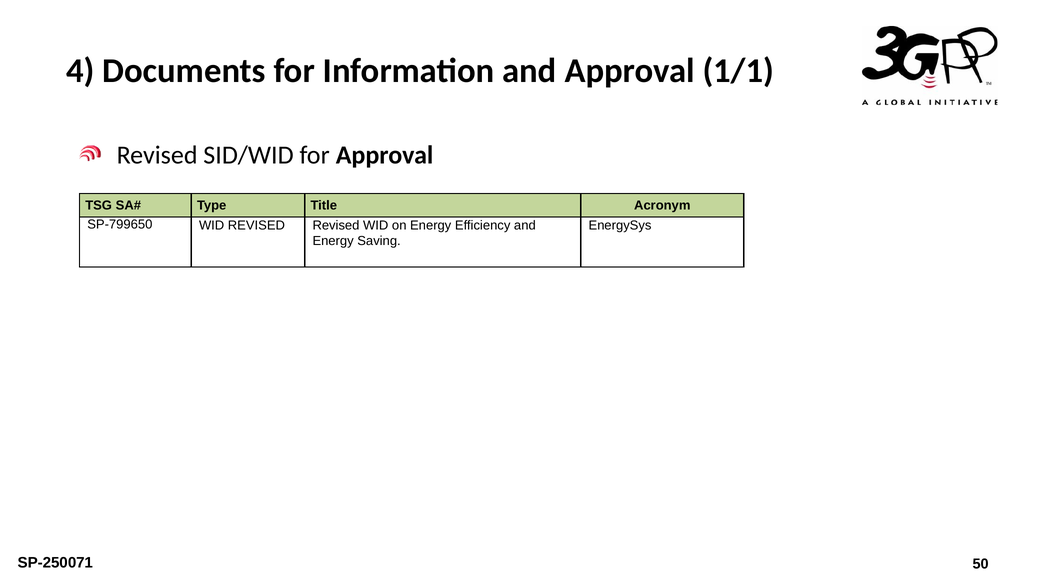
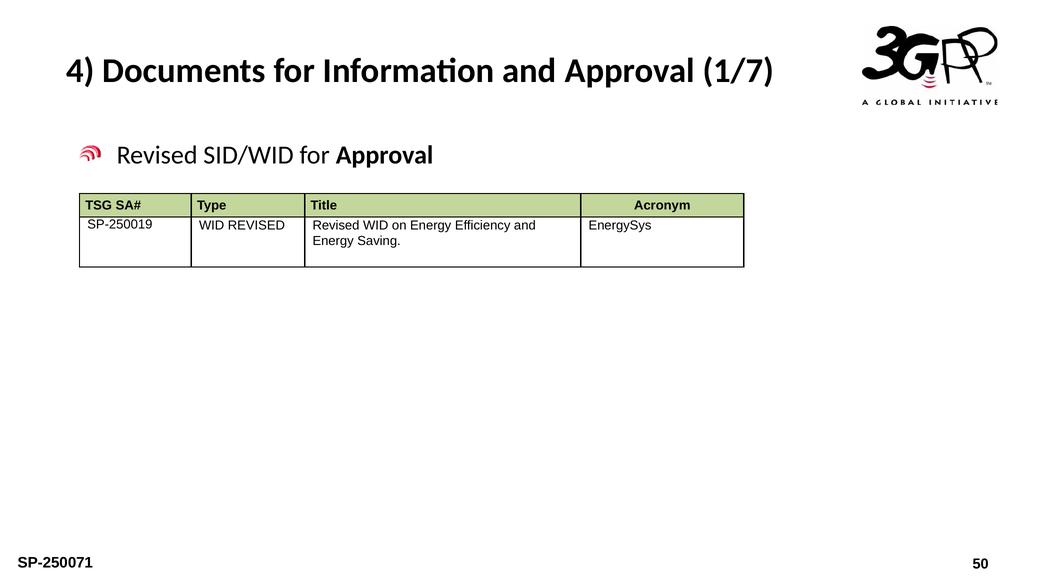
1/1: 1/1 -> 1/7
SP-799650: SP-799650 -> SP-250019
